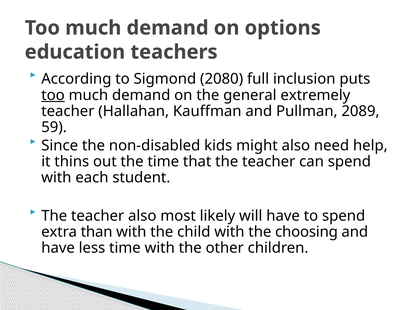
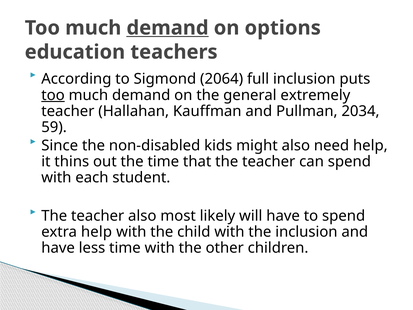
demand at (168, 28) underline: none -> present
2080: 2080 -> 2064
2089: 2089 -> 2034
extra than: than -> help
the choosing: choosing -> inclusion
